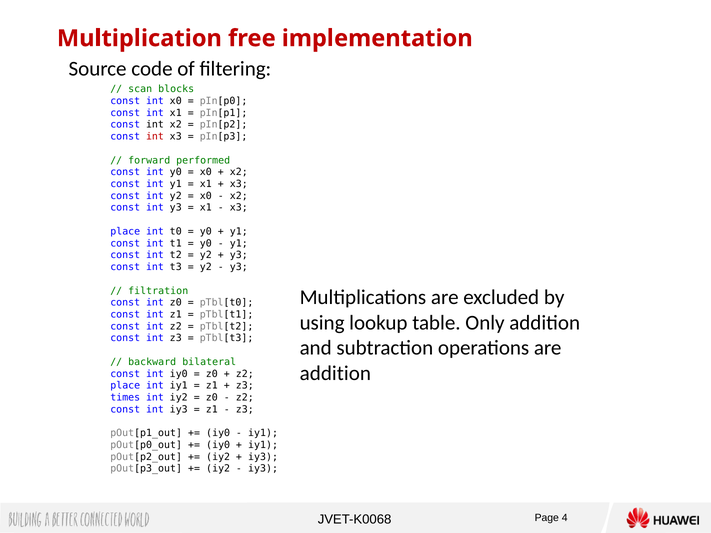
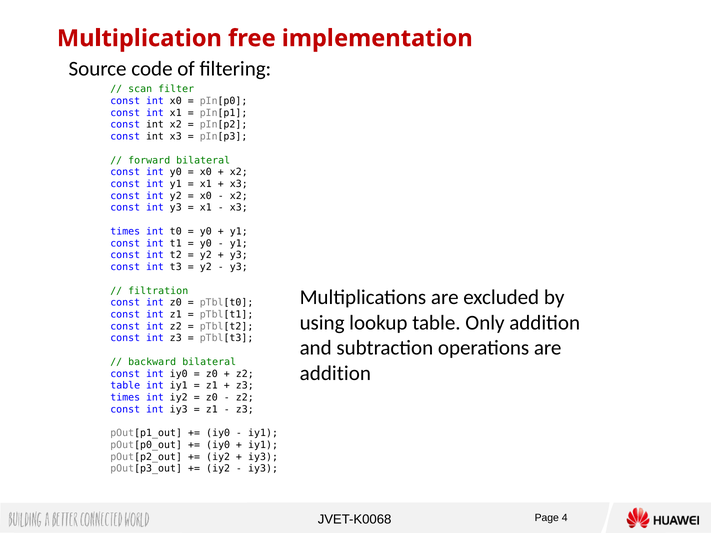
blocks: blocks -> filter
int at (155, 137) colour: red -> black
forward performed: performed -> bilateral
place at (125, 232): place -> times
place at (125, 386): place -> table
